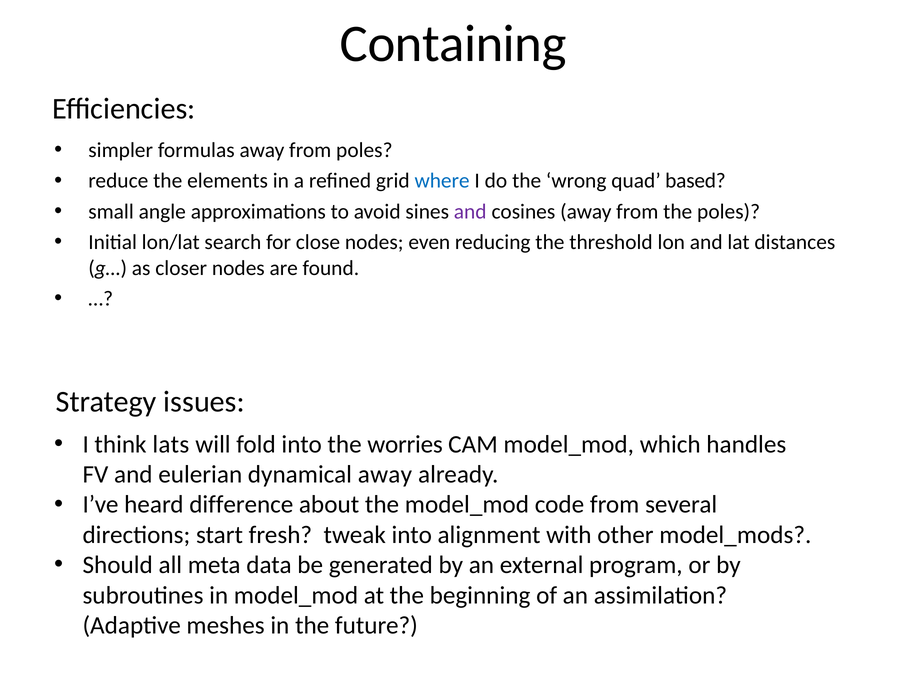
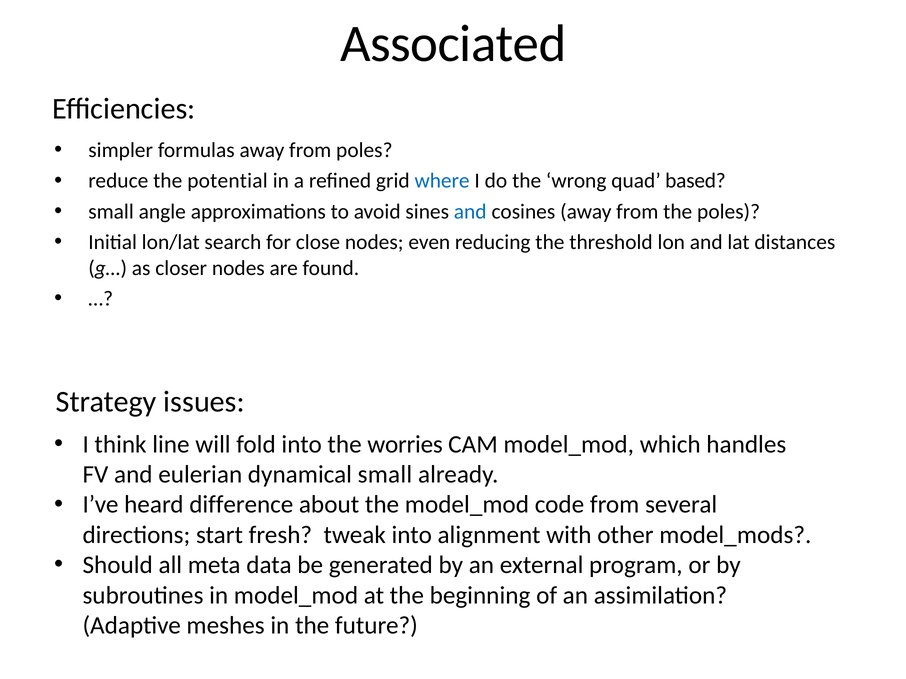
Containing: Containing -> Associated
elements: elements -> potential
and at (470, 212) colour: purple -> blue
lats: lats -> line
dynamical away: away -> small
